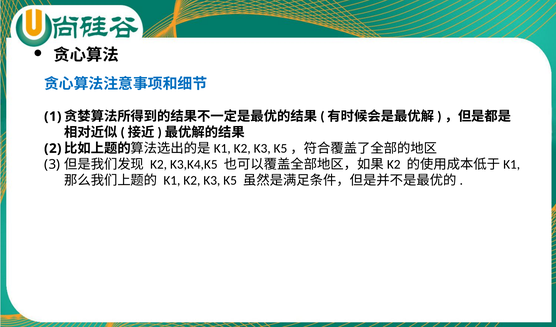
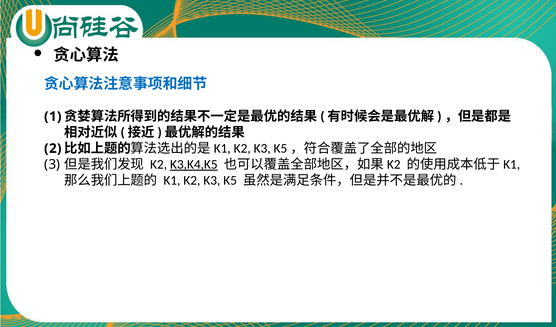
K3,K4,K5 underline: none -> present
